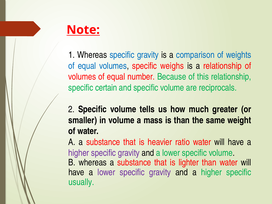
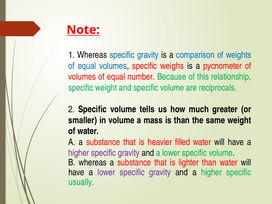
a relationship: relationship -> pycnometer
specific certain: certain -> weight
ratio: ratio -> filled
